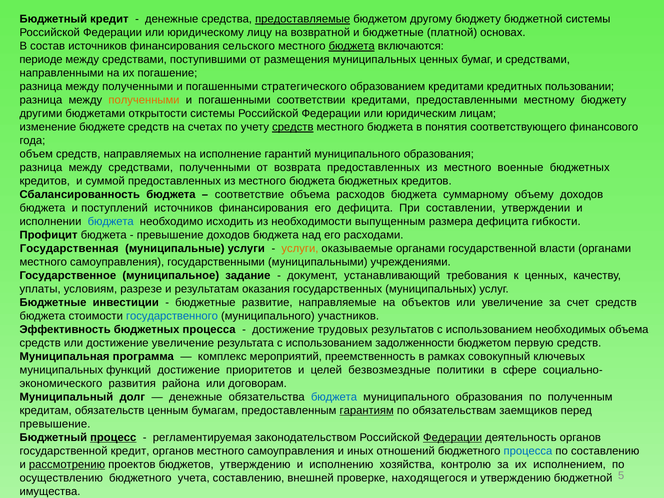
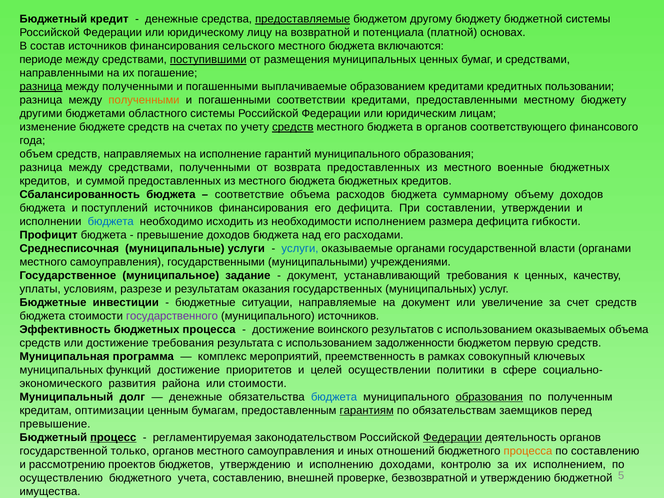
и бюджетные: бюджетные -> потенциала
бюджета at (352, 46) underline: present -> none
поступившими underline: none -> present
разница at (41, 87) underline: none -> present
стратегического: стратегического -> выплачиваемые
открытости: открытости -> областного
в понятия: понятия -> органов
необходимости выпущенным: выпущенным -> исполнением
Государственная: Государственная -> Среднесписочная
услуги at (300, 249) colour: orange -> blue
развитие: развитие -> ситуации
на объектов: объектов -> документ
государственного colour: blue -> purple
муниципального участников: участников -> источников
трудовых: трудовых -> воинского
необходимых: необходимых -> оказываемых
достижение увеличение: увеличение -> требования
безвозмездные: безвозмездные -> осуществлении
или договорам: договорам -> стоимости
образования at (489, 397) underline: none -> present
обязательств: обязательств -> оптимизации
государственной кредит: кредит -> только
процесса at (528, 451) colour: blue -> orange
рассмотрению underline: present -> none
хозяйства: хозяйства -> доходами
находящегося: находящегося -> безвозвратной
